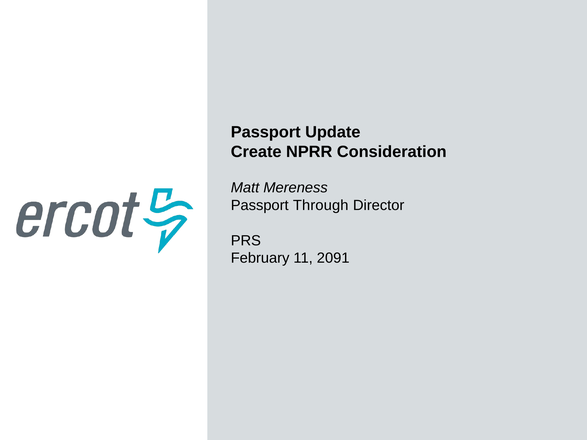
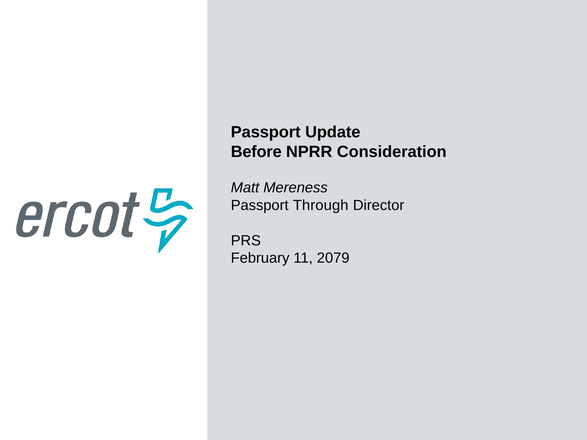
Create: Create -> Before
2091: 2091 -> 2079
